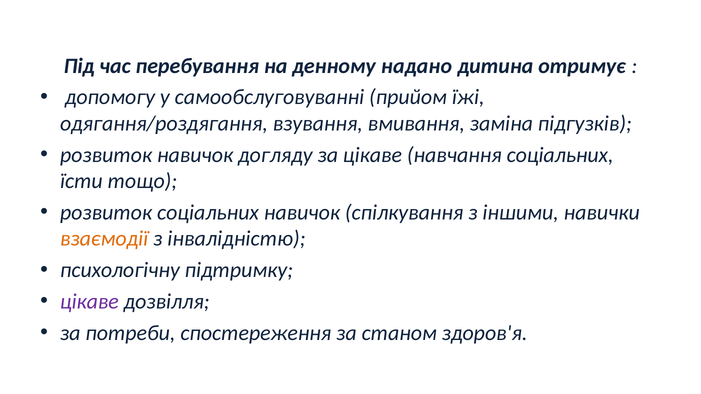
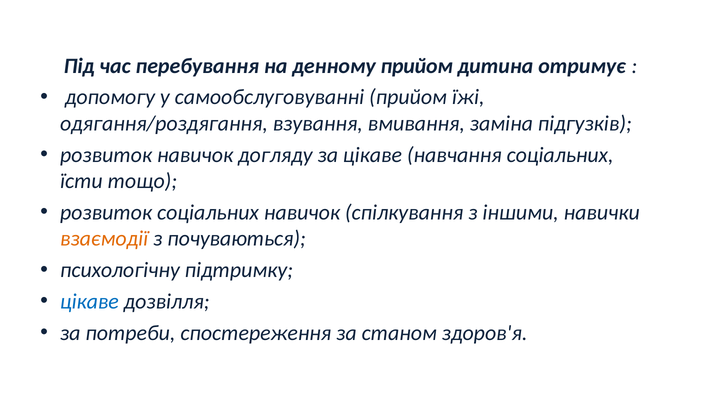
денному надано: надано -> прийом
інвалідністю: інвалідністю -> почуваються
цікаве at (89, 302) colour: purple -> blue
